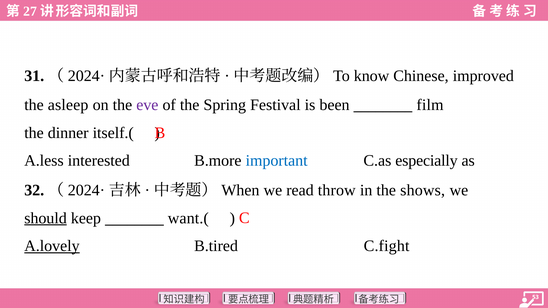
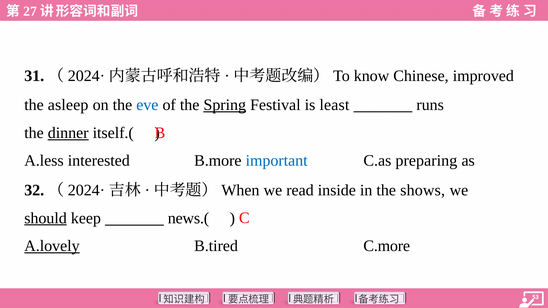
eve colour: purple -> blue
Spring underline: none -> present
been: been -> least
film: film -> runs
dinner underline: none -> present
especially: especially -> preparing
throw: throw -> inside
want.(: want.( -> news.(
C.fight: C.fight -> C.more
